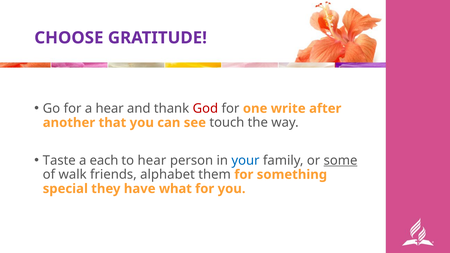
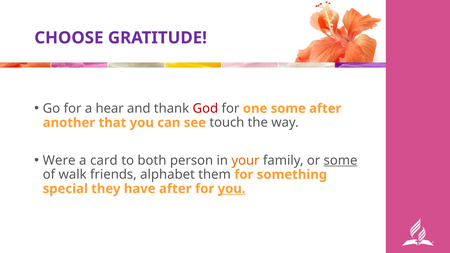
one write: write -> some
Taste: Taste -> Were
each: each -> card
to hear: hear -> both
your colour: blue -> orange
have what: what -> after
you at (232, 189) underline: none -> present
